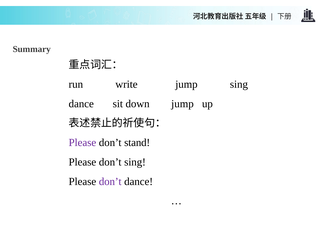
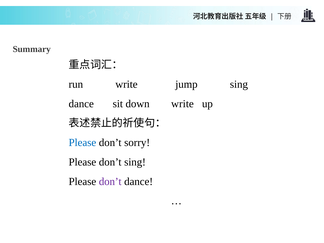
down jump: jump -> write
Please at (82, 143) colour: purple -> blue
stand: stand -> sorry
